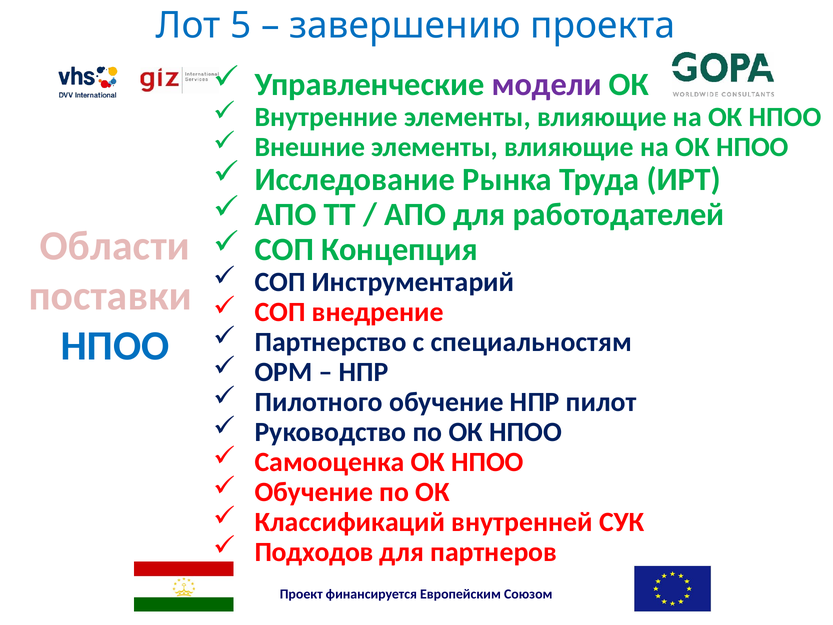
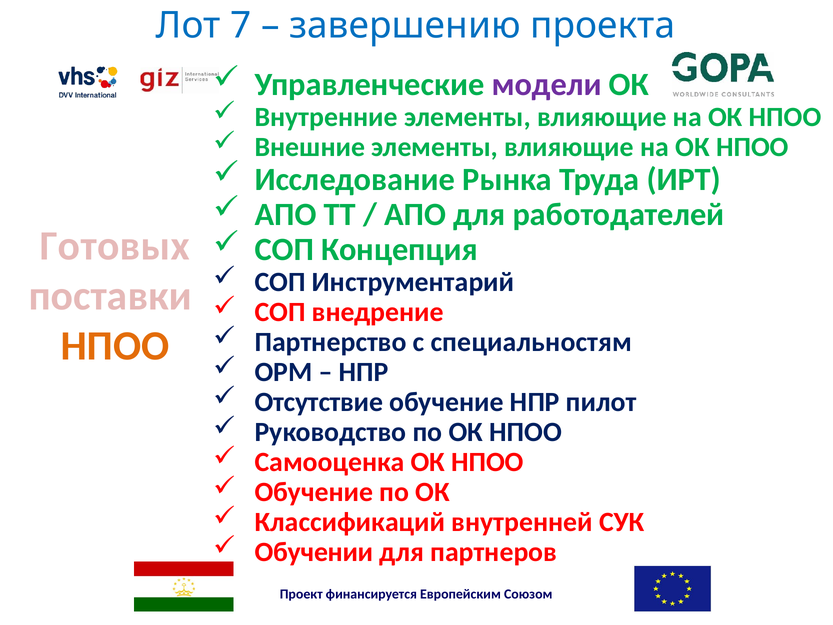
5: 5 -> 7
Области: Области -> Готовых
НПОО at (115, 346) colour: blue -> orange
Пилотного: Пилотного -> Отсутствие
Подходов: Подходов -> Обучении
